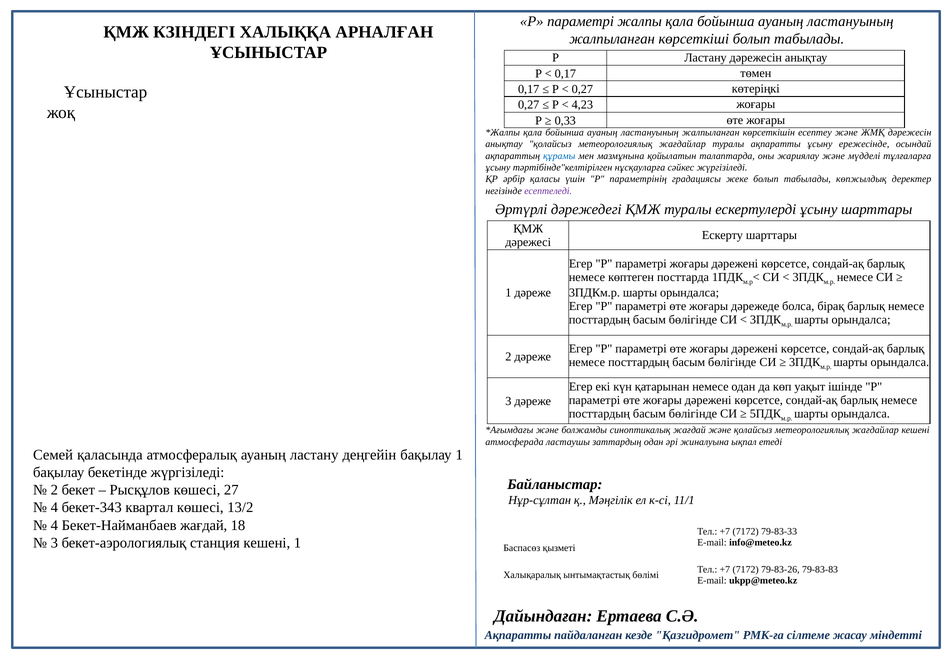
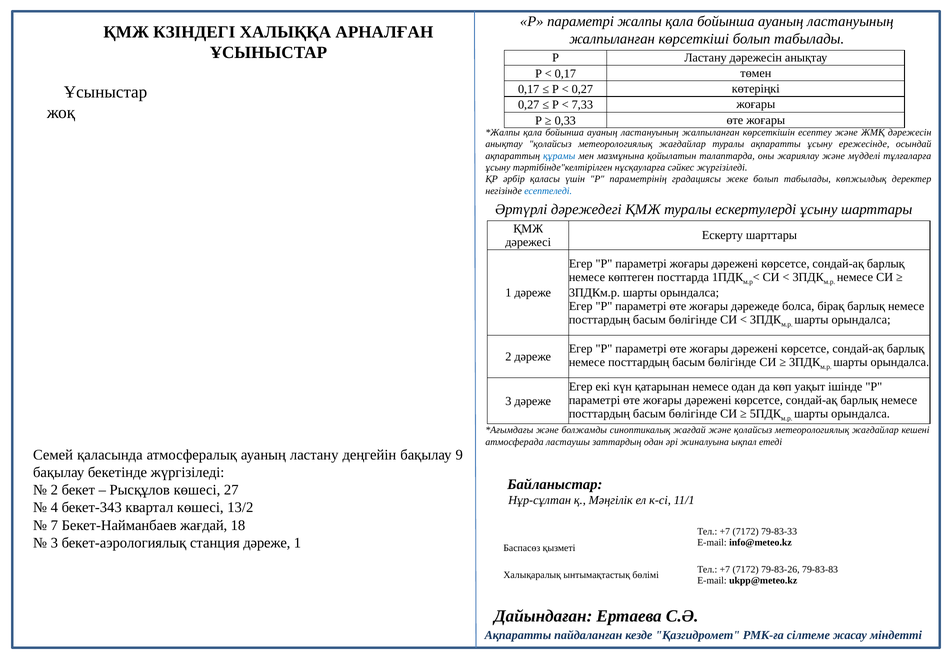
4,23: 4,23 -> 7,33
есептеледі colour: purple -> blue
бақылау 1: 1 -> 9
4 at (54, 525): 4 -> 7
станция кешені: кешені -> дәреже
